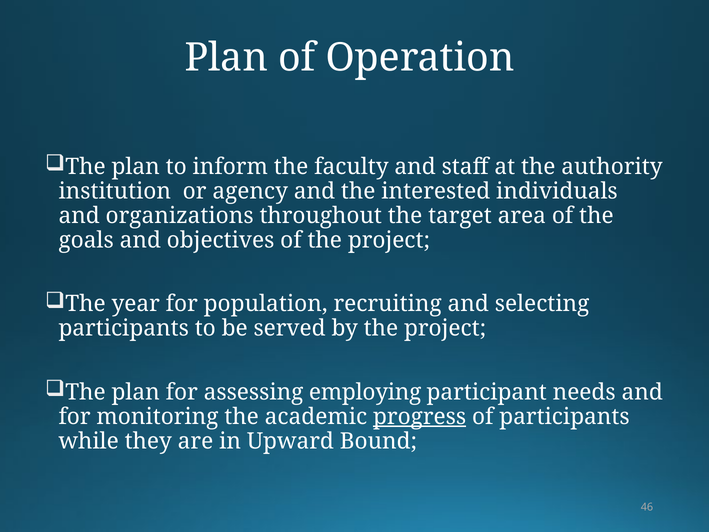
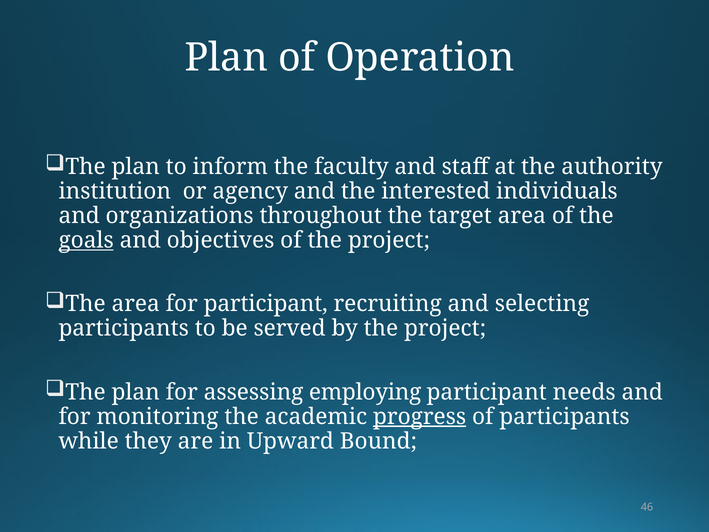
goals underline: none -> present
The year: year -> area
for population: population -> participant
